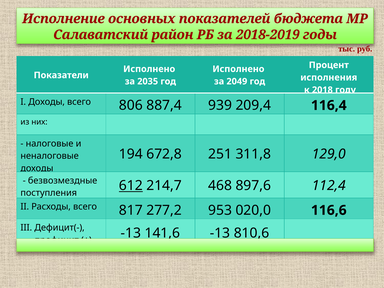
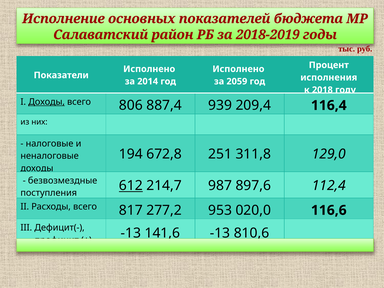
2035: 2035 -> 2014
2049: 2049 -> 2059
Доходы at (47, 102) underline: none -> present
468: 468 -> 987
